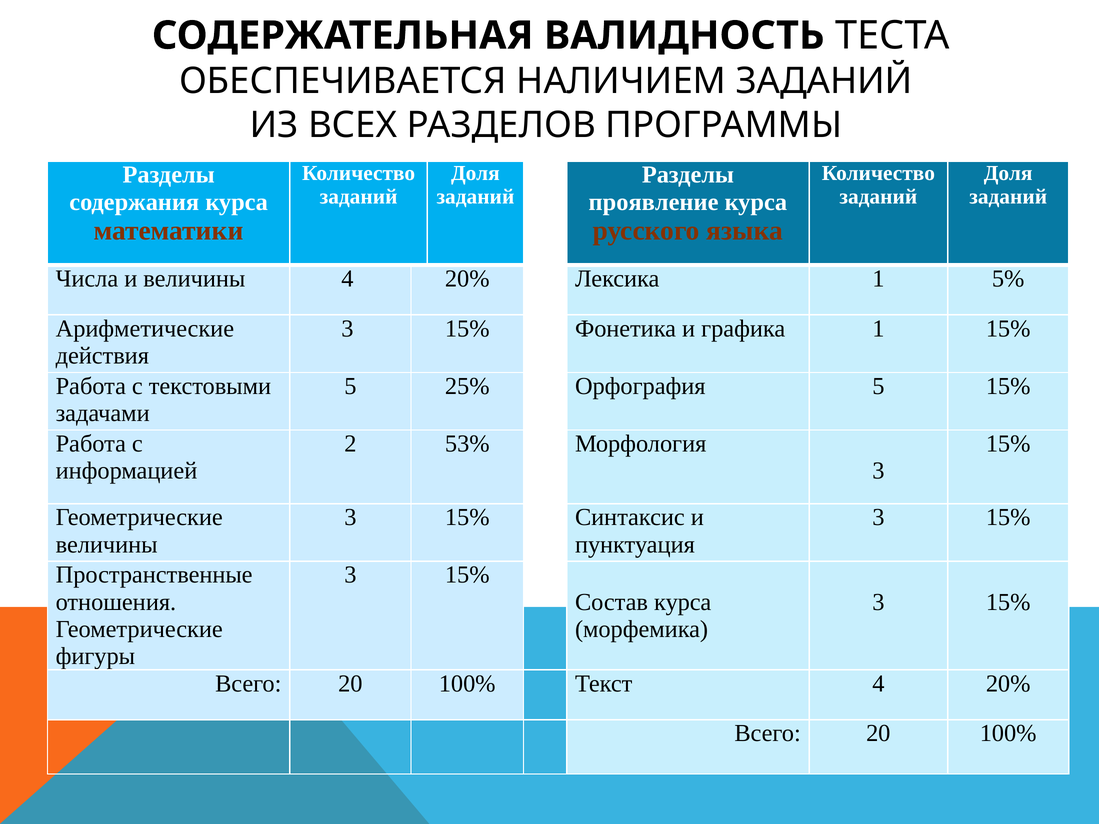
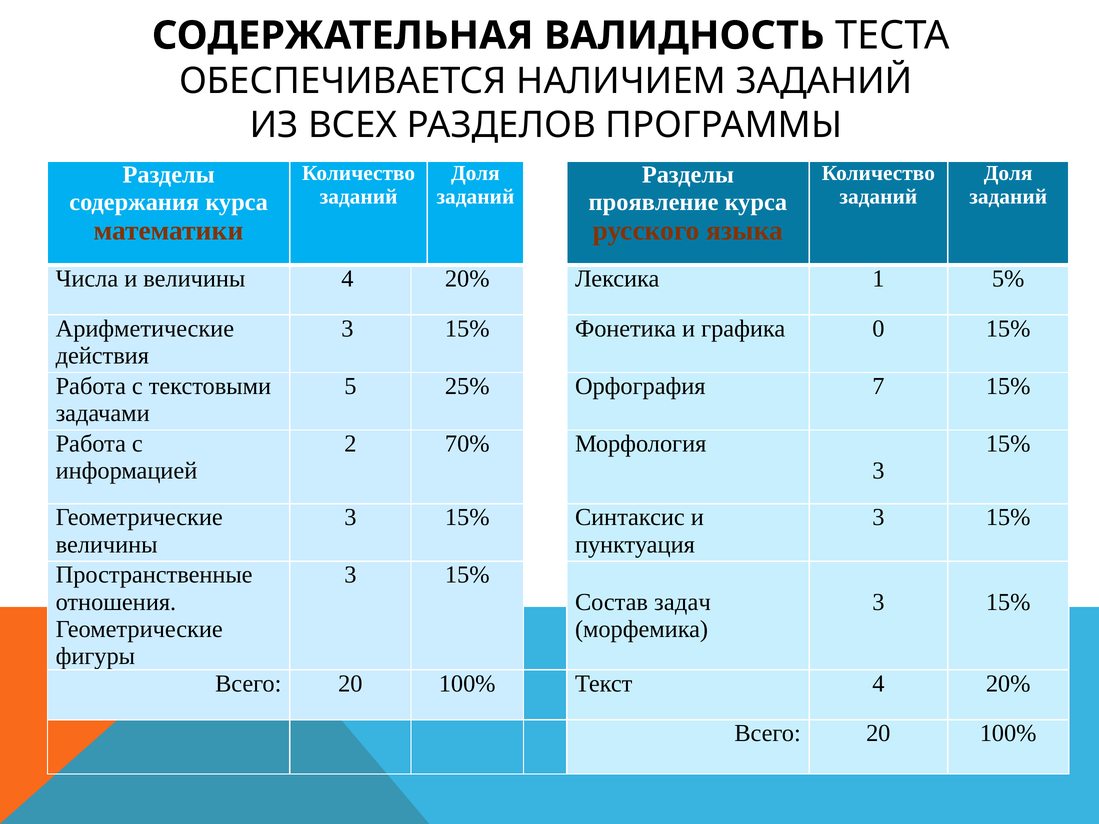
графика 1: 1 -> 0
Орфография 5: 5 -> 7
53%: 53% -> 70%
Состав курса: курса -> задач
